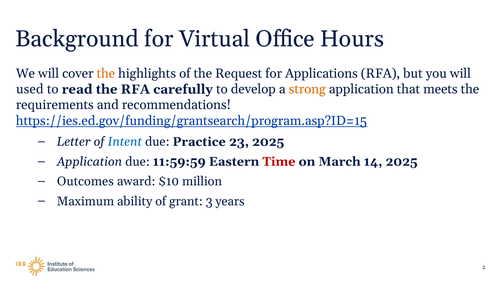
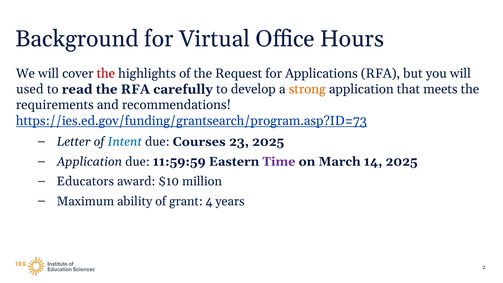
the at (106, 74) colour: orange -> red
https://ies.ed.gov/funding/grantsearch/program.asp?ID=15: https://ies.ed.gov/funding/grantsearch/program.asp?ID=15 -> https://ies.ed.gov/funding/grantsearch/program.asp?ID=73
Practice: Practice -> Courses
Time colour: red -> purple
Outcomes: Outcomes -> Educators
3: 3 -> 4
